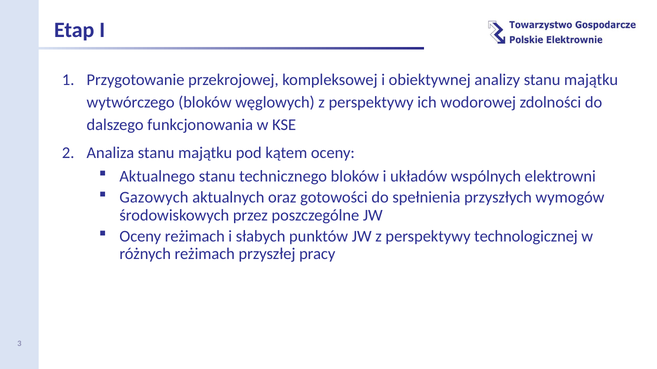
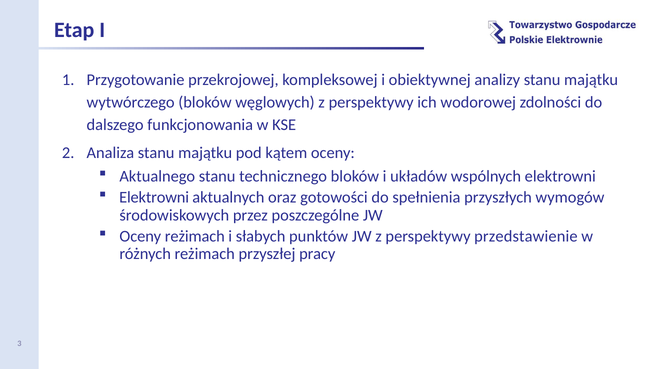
Gazowych at (154, 198): Gazowych -> Elektrowni
technologicznej: technologicznej -> przedstawienie
